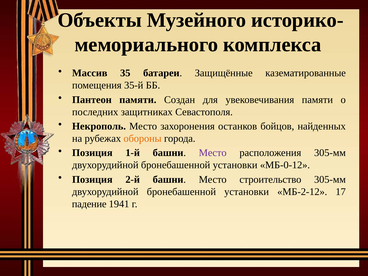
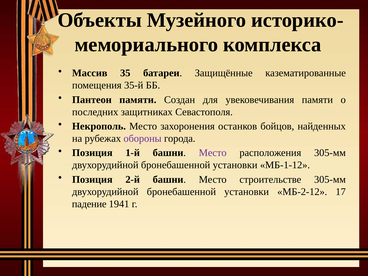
обороны colour: orange -> purple
МБ-0-12: МБ-0-12 -> МБ-1-12
строительство: строительство -> строительстве
